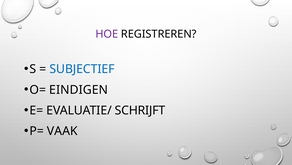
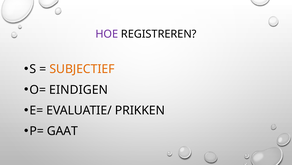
SUBJECTIEF colour: blue -> orange
SCHRIJFT: SCHRIJFT -> PRIKKEN
VAAK: VAAK -> GAAT
